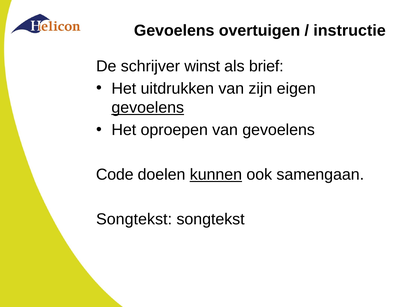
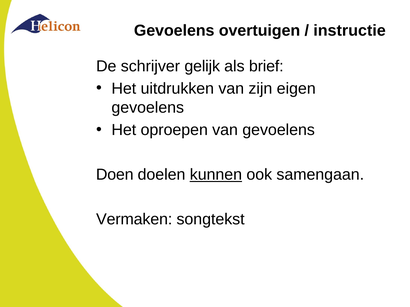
winst: winst -> gelijk
gevoelens at (148, 108) underline: present -> none
Code: Code -> Doen
Songtekst at (134, 220): Songtekst -> Vermaken
